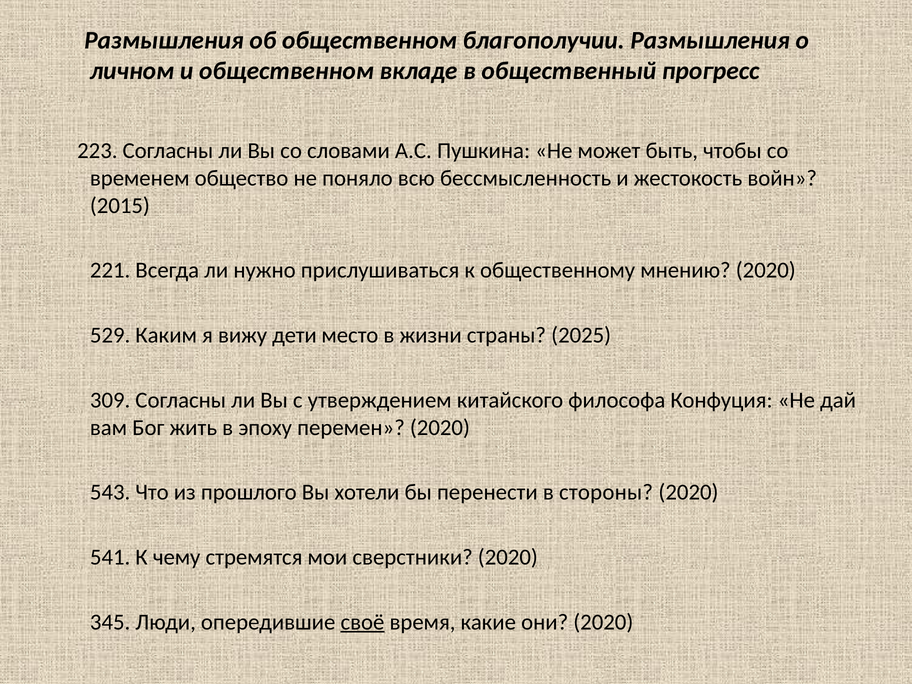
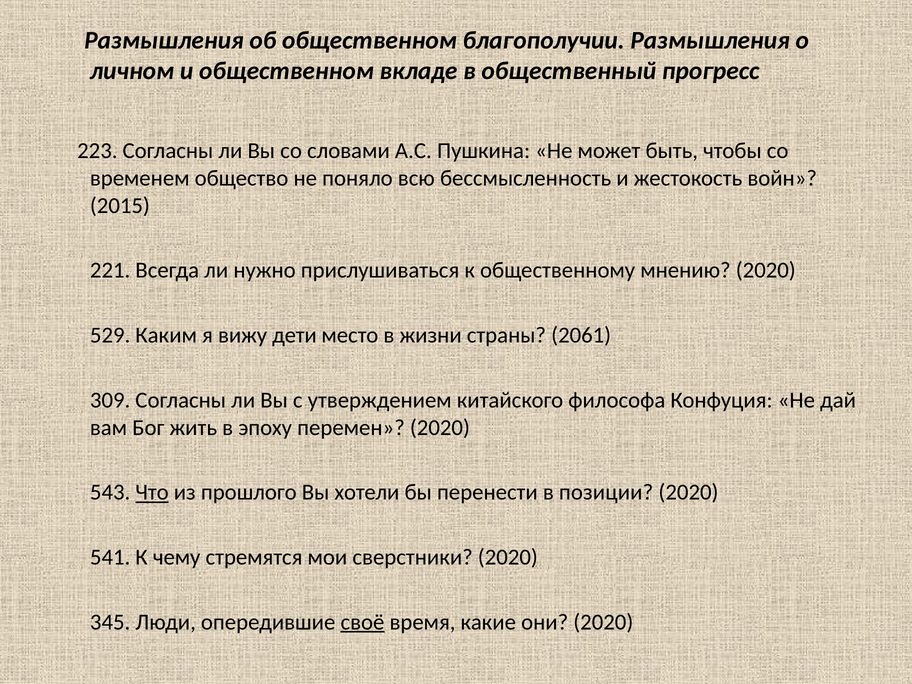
2025: 2025 -> 2061
Что underline: none -> present
стороны: стороны -> позиции
